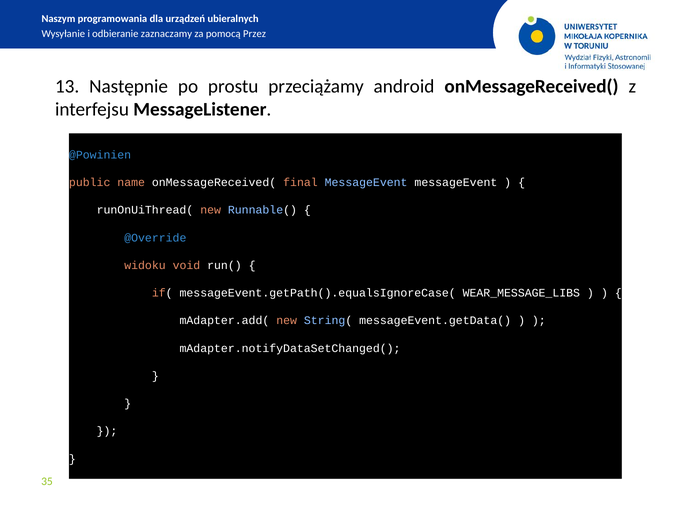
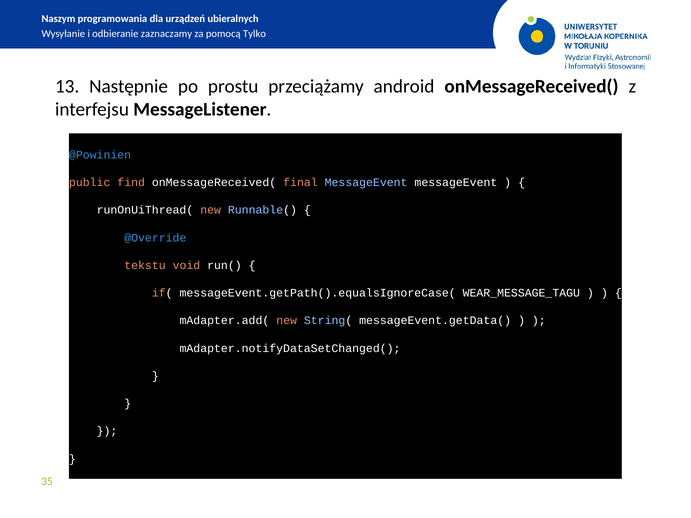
Przez: Przez -> Tylko
name: name -> find
widoku: widoku -> tekstu
WEAR_MESSAGE_LIBS: WEAR_MESSAGE_LIBS -> WEAR_MESSAGE_TAGU
